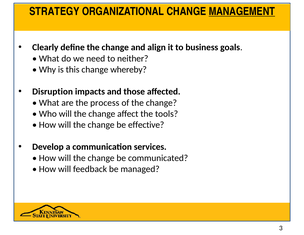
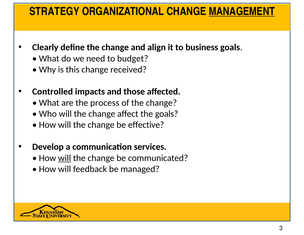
neither: neither -> budget
whereby: whereby -> received
Disruption: Disruption -> Controlled
the tools: tools -> goals
will at (65, 158) underline: none -> present
